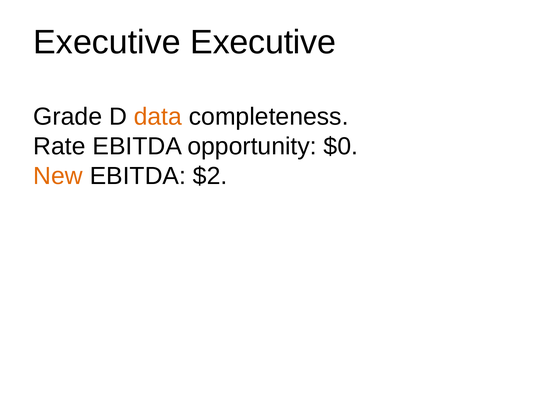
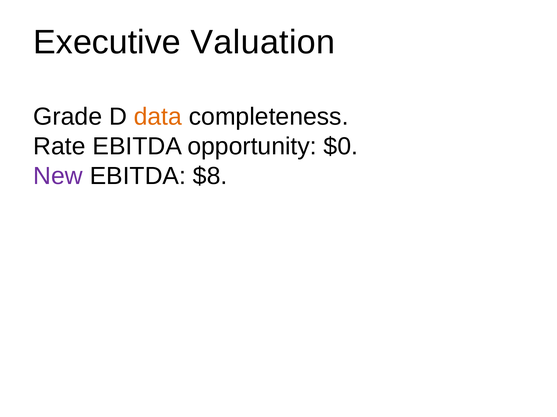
Executive Executive: Executive -> Valuation
New colour: orange -> purple
$2: $2 -> $8
